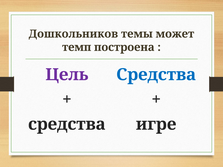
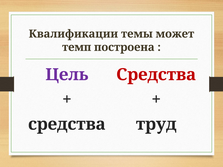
Дошкольников: Дошкольников -> Квалификации
Средства at (156, 75) colour: blue -> red
игре: игре -> труд
